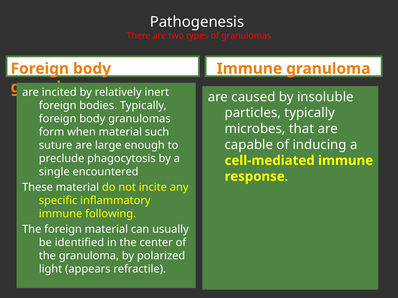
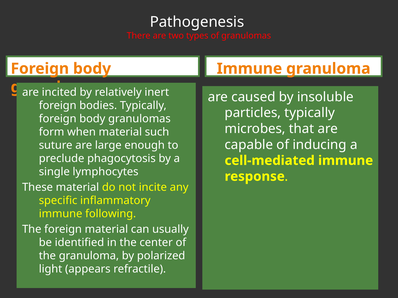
encountered: encountered -> lymphocytes
